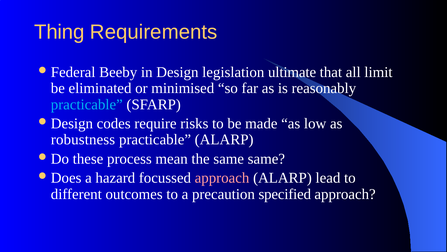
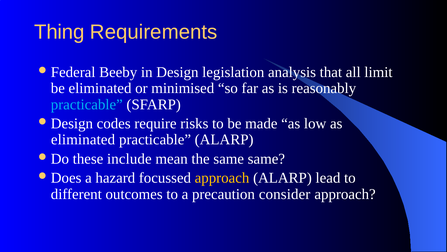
ultimate: ultimate -> analysis
robustness at (83, 139): robustness -> eliminated
process: process -> include
approach at (222, 178) colour: pink -> yellow
specified: specified -> consider
